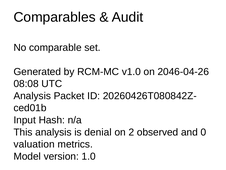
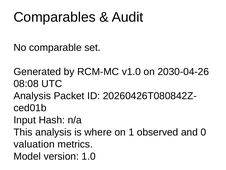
2046-04-26: 2046-04-26 -> 2030-04-26
denial: denial -> where
2: 2 -> 1
